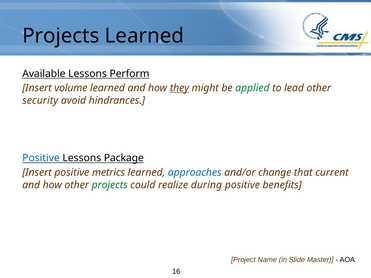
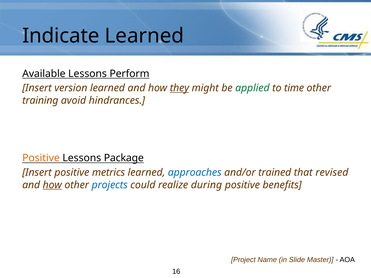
Projects at (61, 36): Projects -> Indicate
volume: volume -> version
lead: lead -> time
security: security -> training
Positive at (41, 158) colour: blue -> orange
change: change -> trained
current: current -> revised
how at (52, 185) underline: none -> present
projects at (110, 185) colour: green -> blue
